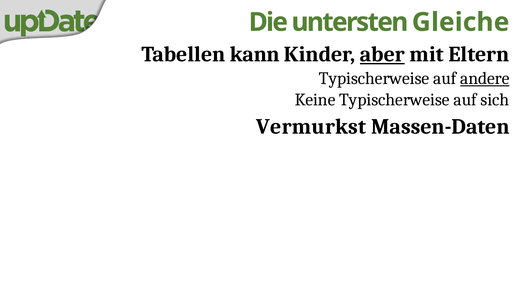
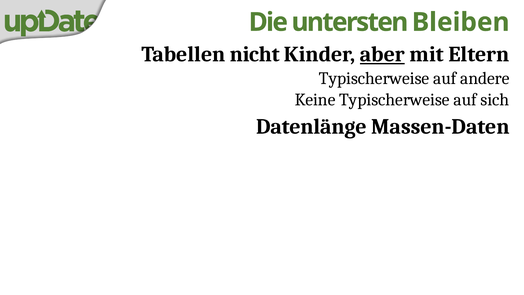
Gleiche: Gleiche -> Bleiben
kann: kann -> nicht
andere underline: present -> none
Vermurkst: Vermurkst -> Datenlänge
